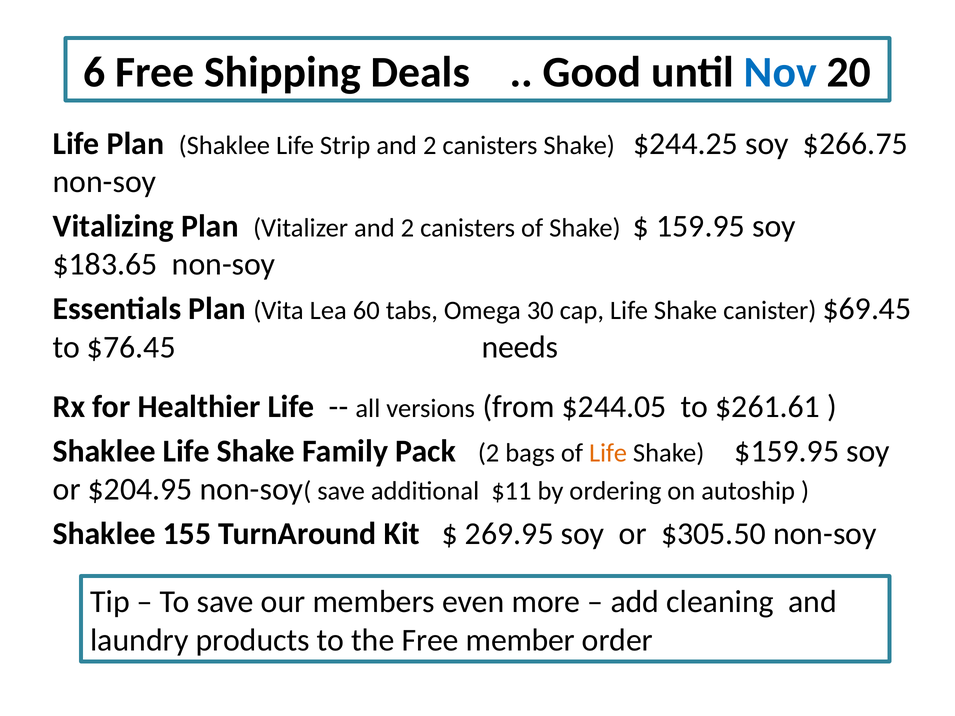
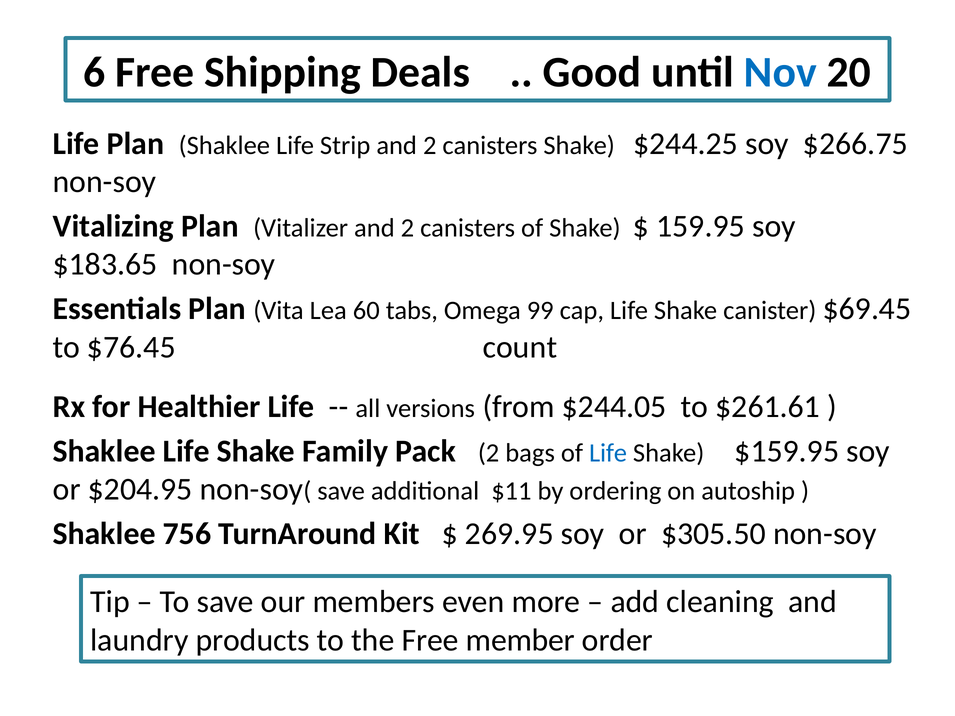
30: 30 -> 99
needs: needs -> count
Life at (608, 453) colour: orange -> blue
155: 155 -> 756
